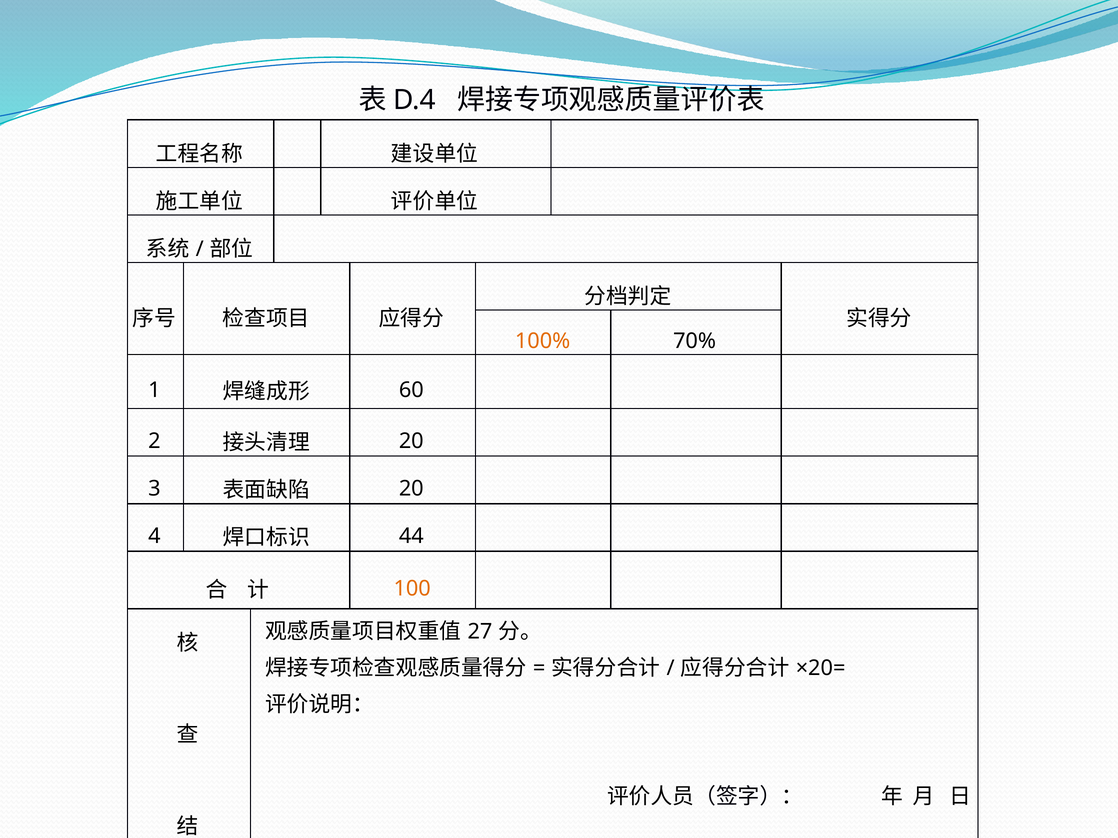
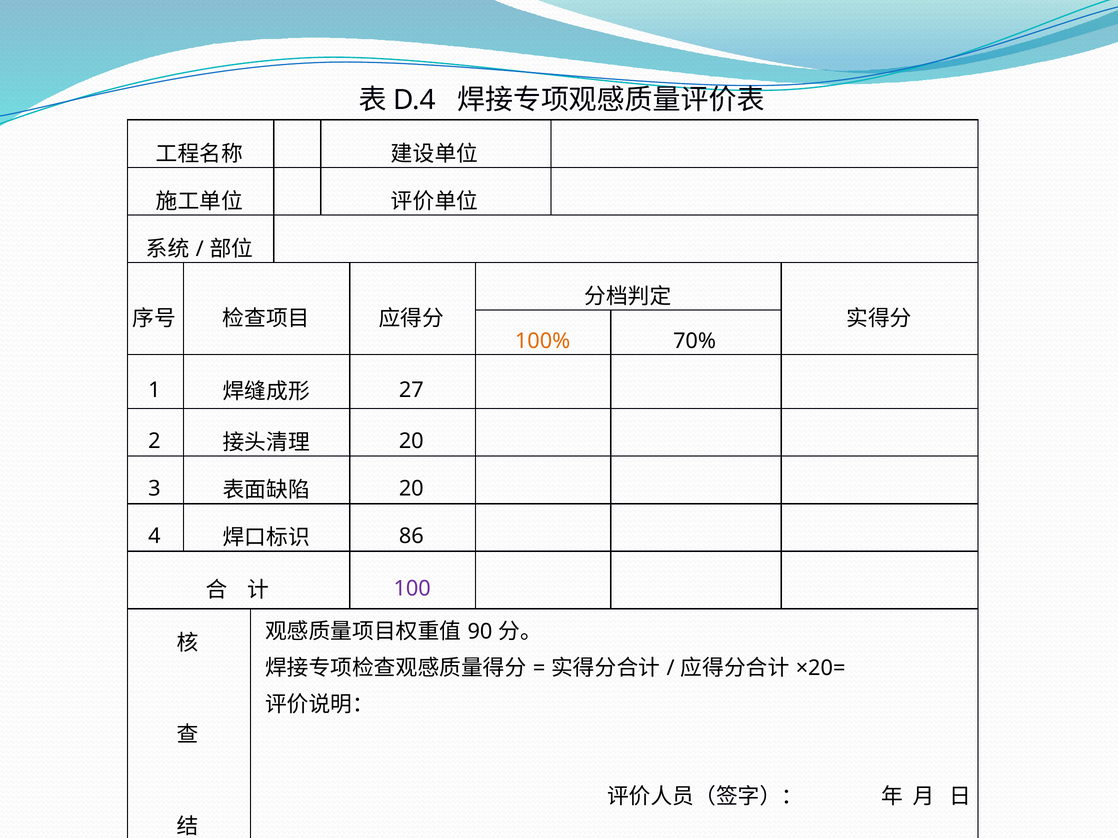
60: 60 -> 27
44: 44 -> 86
100 colour: orange -> purple
27: 27 -> 90
